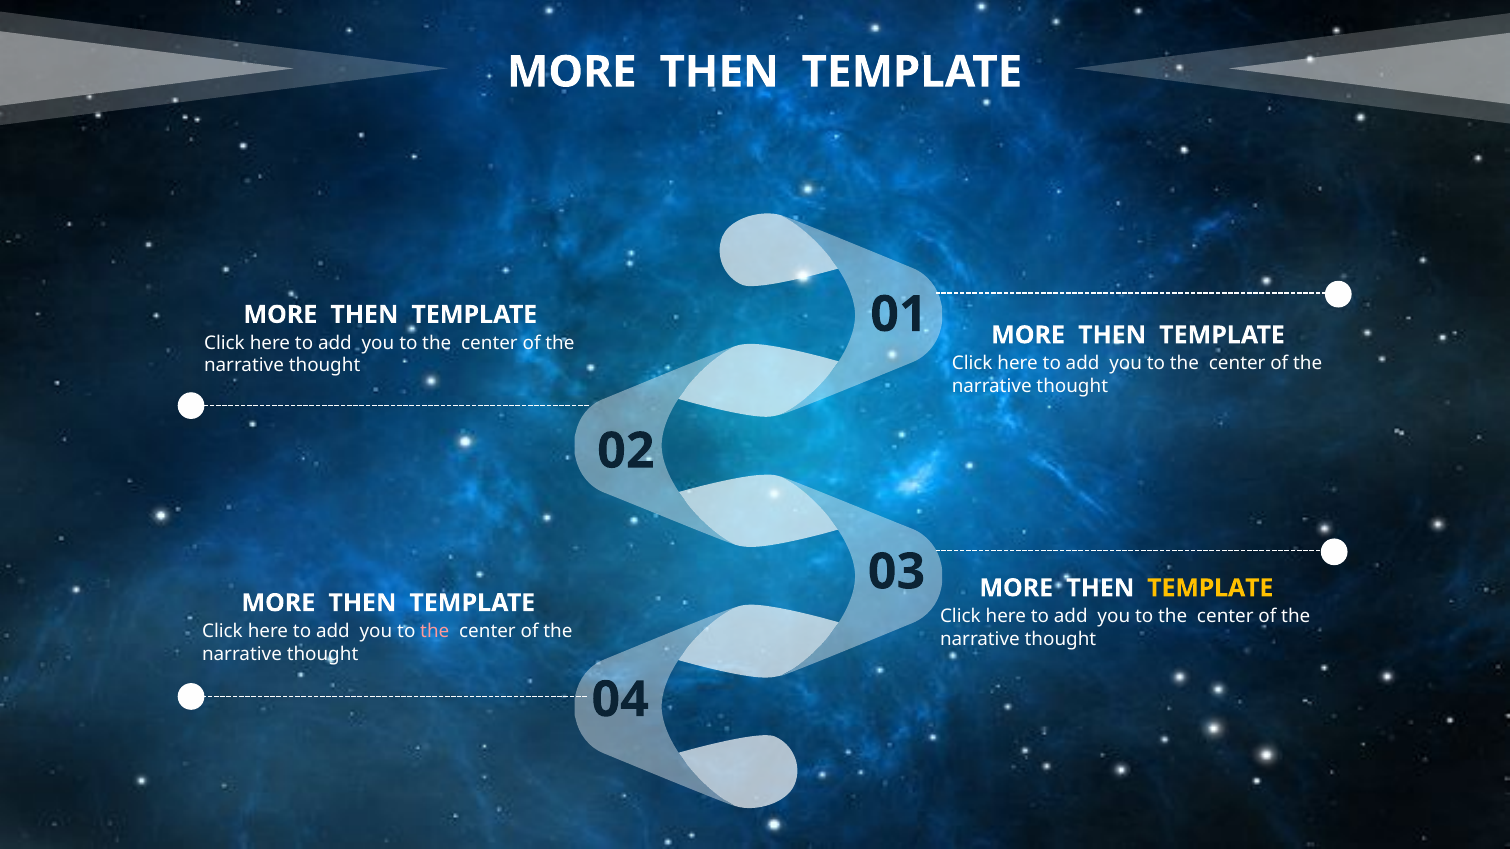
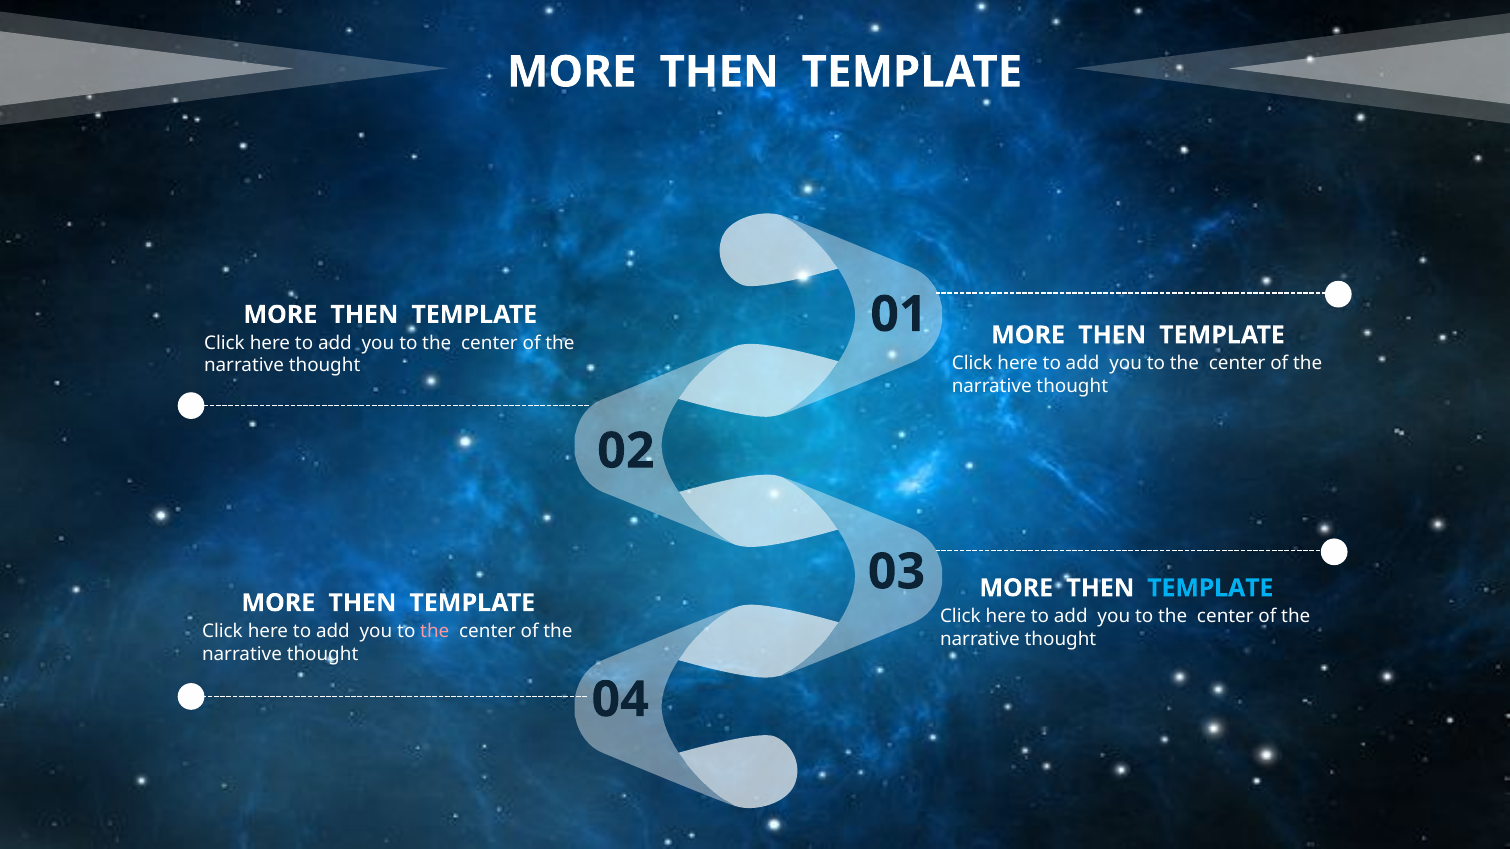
TEMPLATE at (1210, 588) colour: yellow -> light blue
